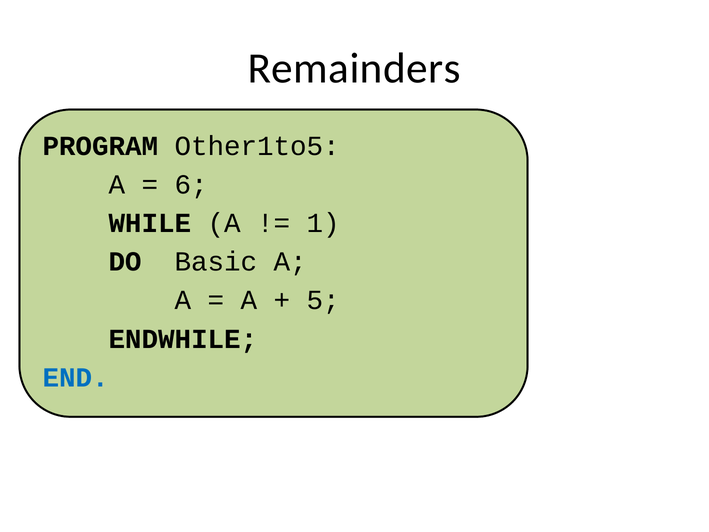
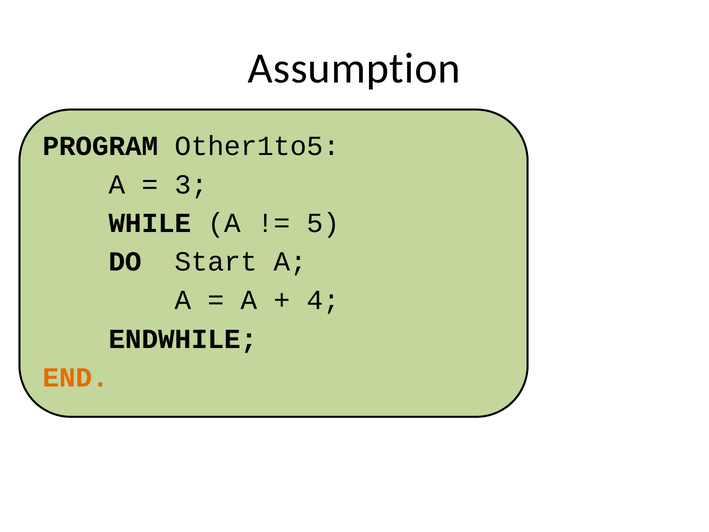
Remainders: Remainders -> Assumption
6: 6 -> 3
1: 1 -> 5
Basic: Basic -> Start
5: 5 -> 4
END colour: blue -> orange
